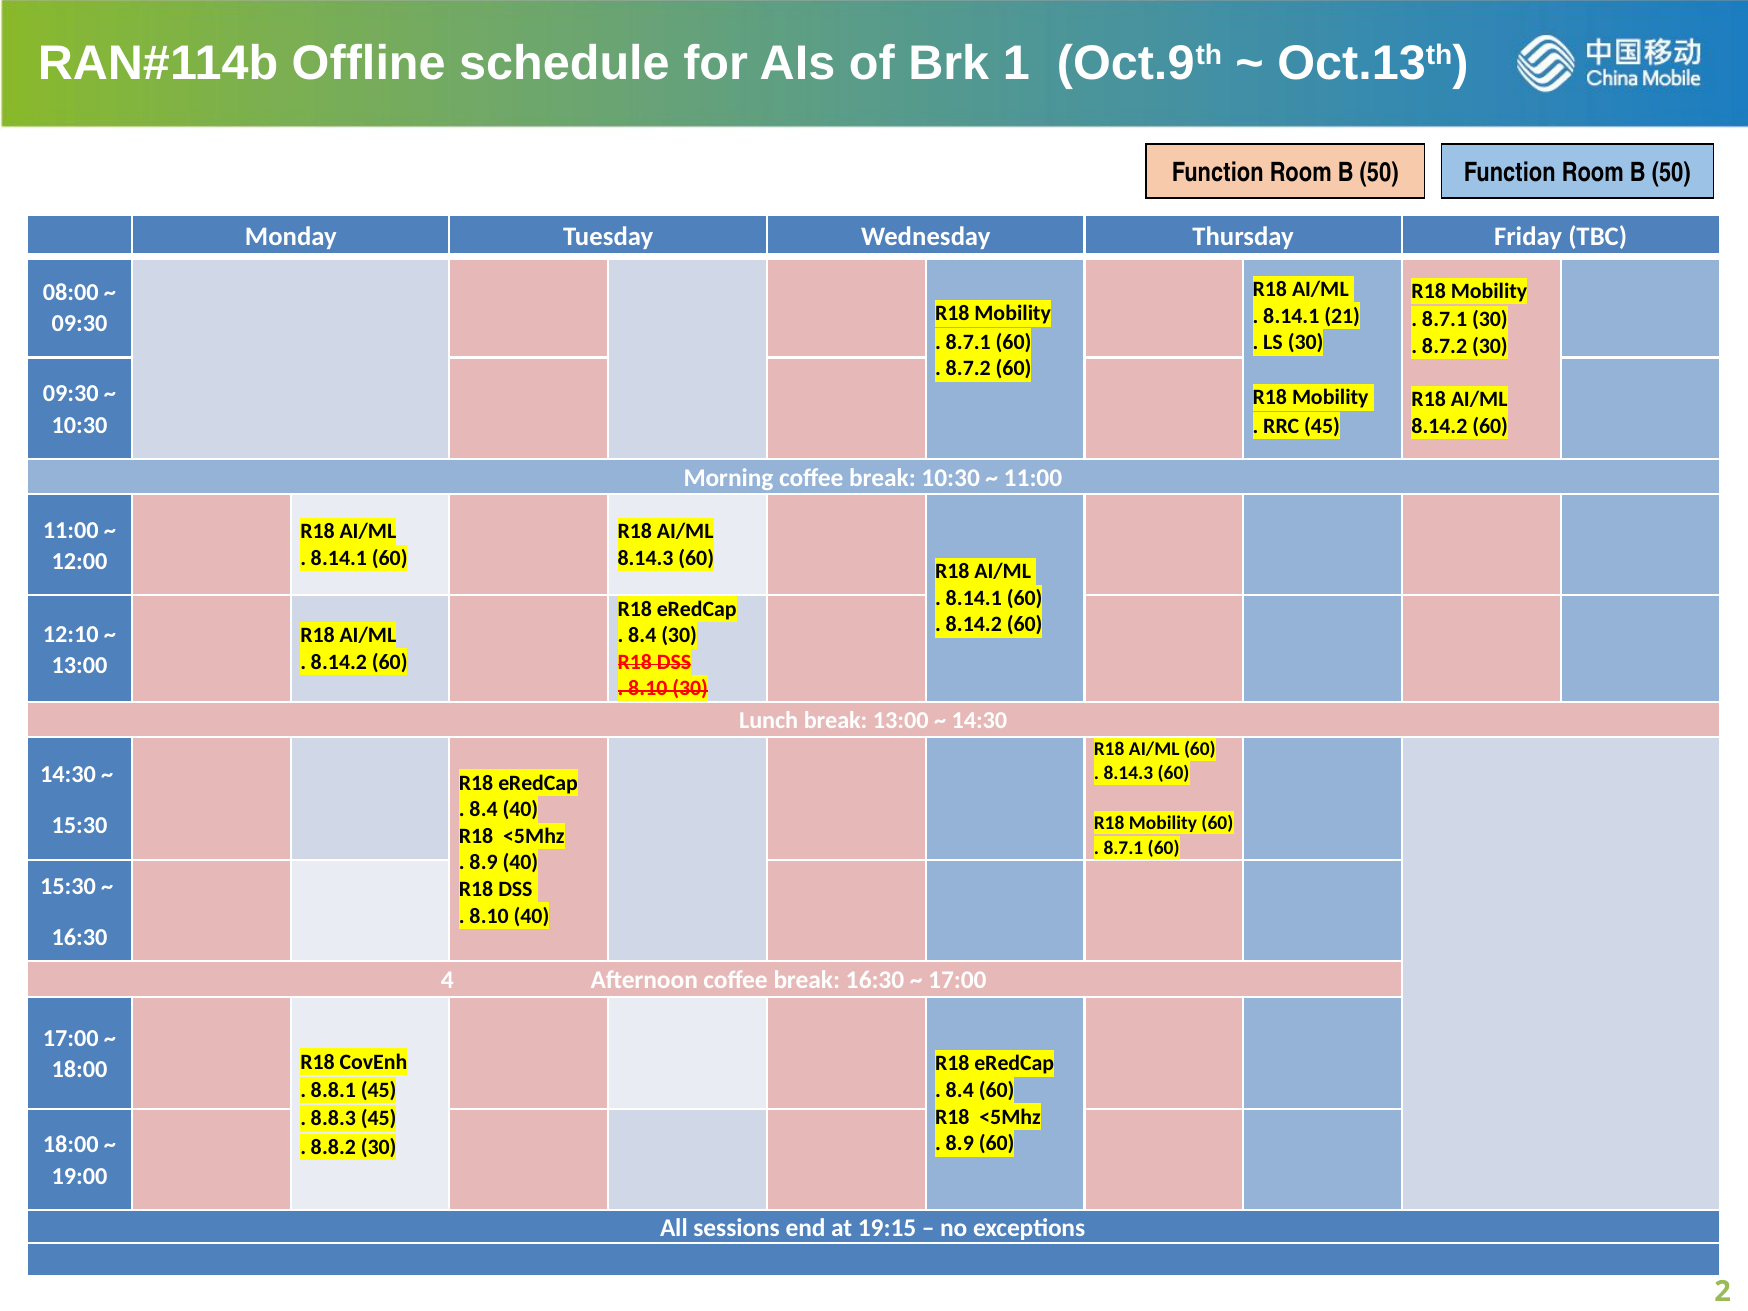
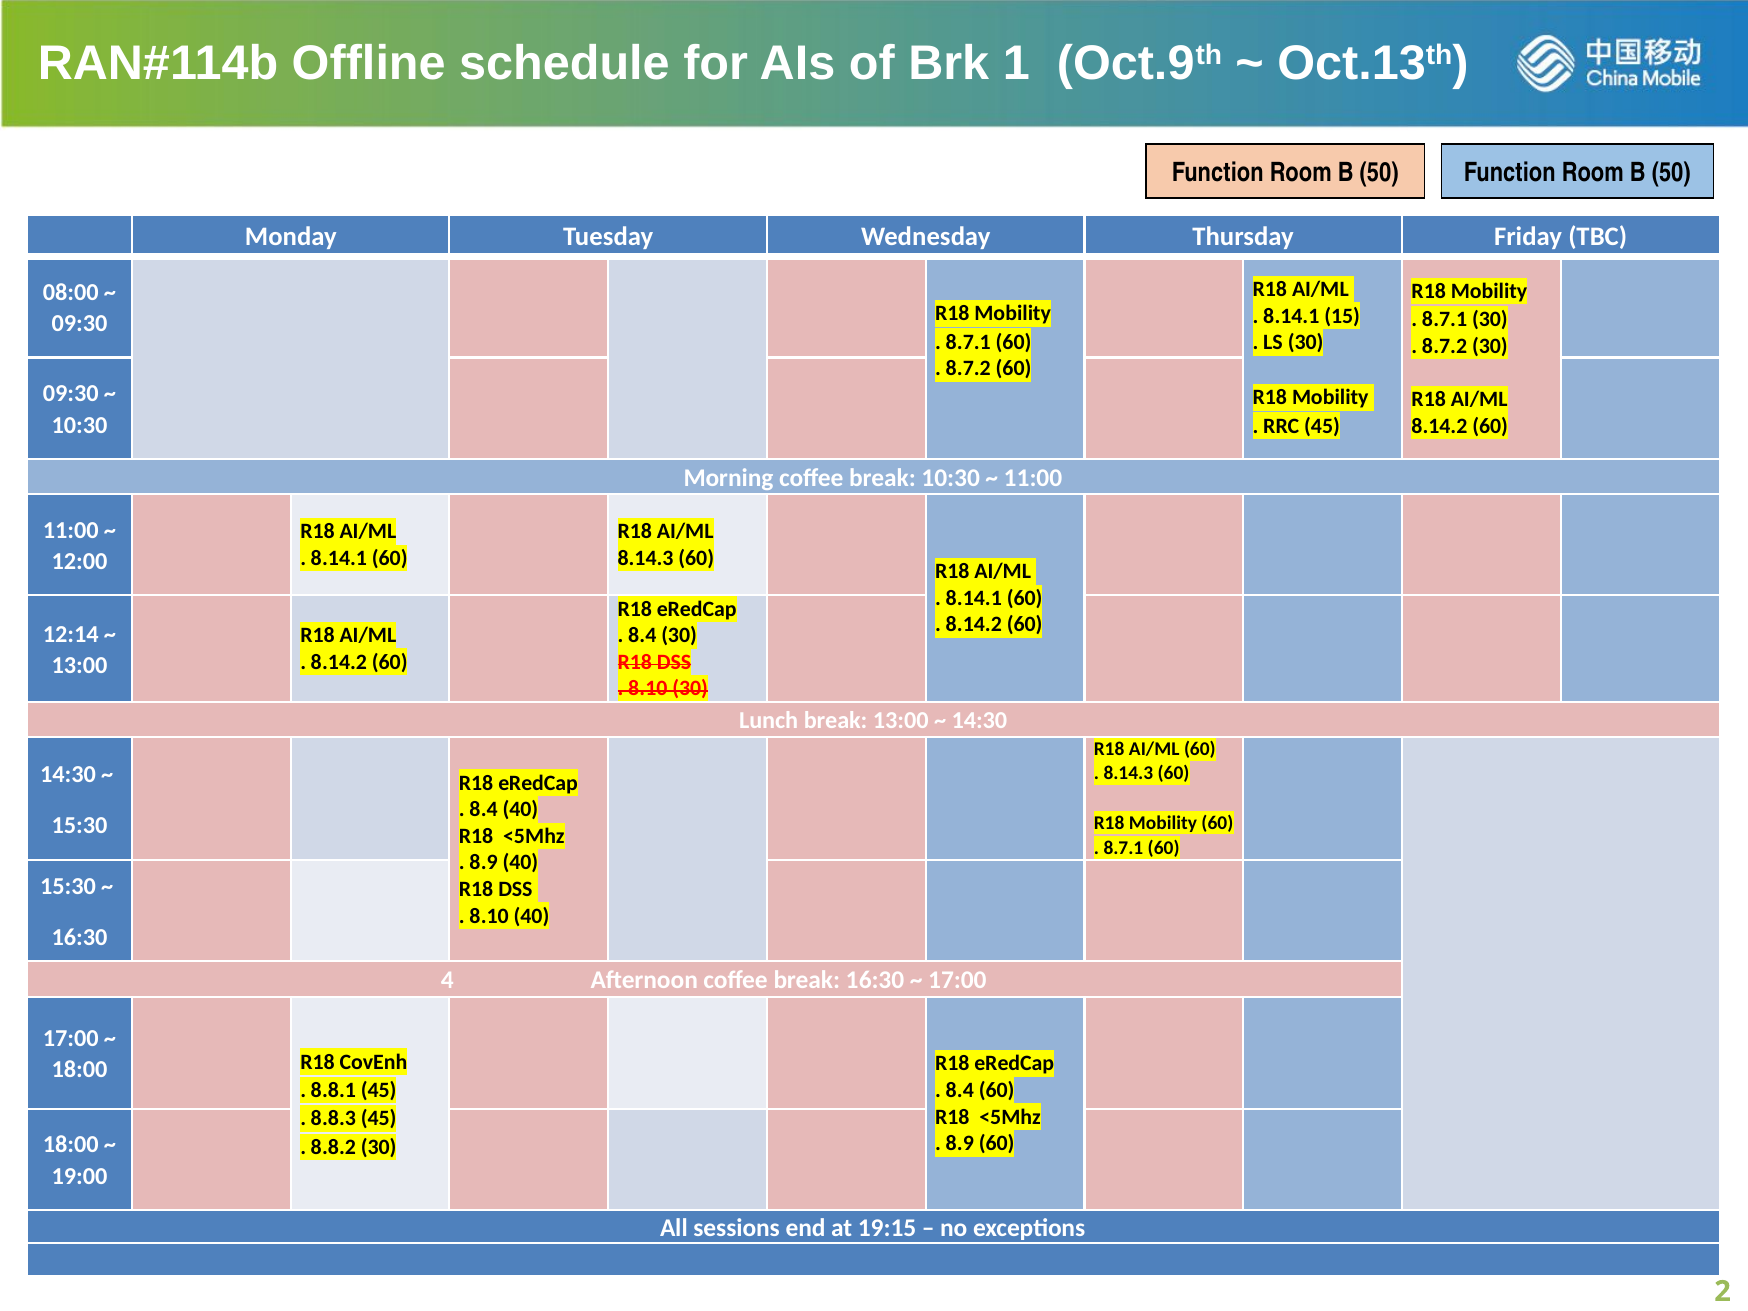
21: 21 -> 15
12:10: 12:10 -> 12:14
